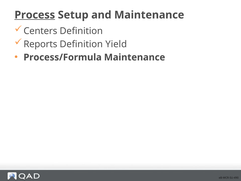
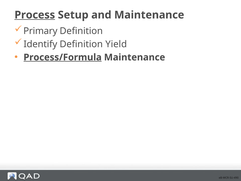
Centers: Centers -> Primary
Reports: Reports -> Identify
Process/Formula underline: none -> present
